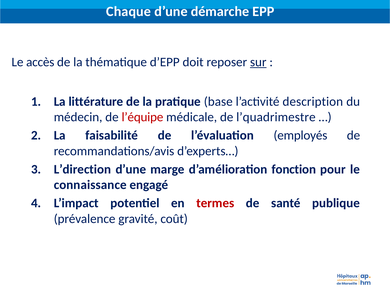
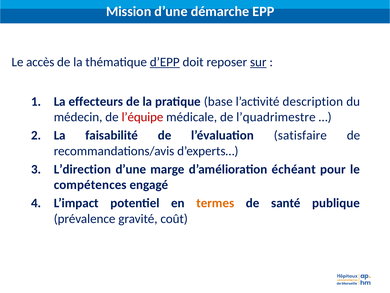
Chaque: Chaque -> Mission
d’EPP underline: none -> present
littérature: littérature -> effecteurs
employés: employés -> satisfaire
fonction: fonction -> échéant
connaissance: connaissance -> compétences
termes colour: red -> orange
